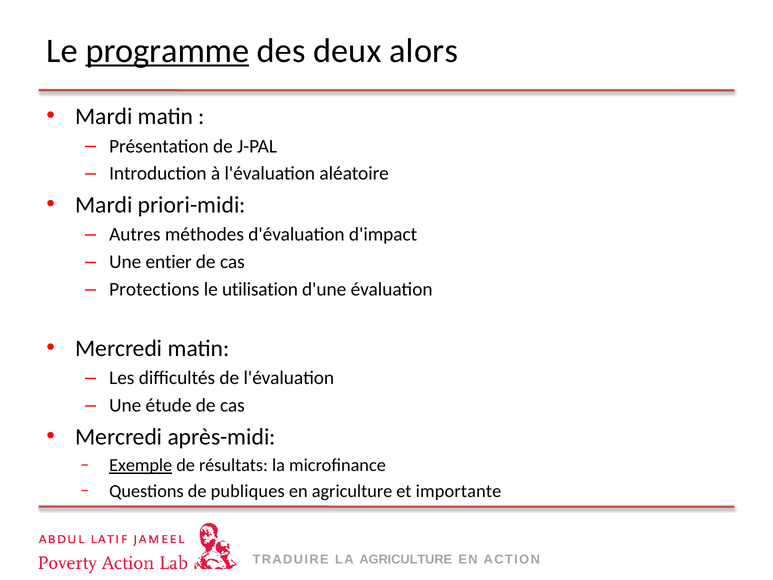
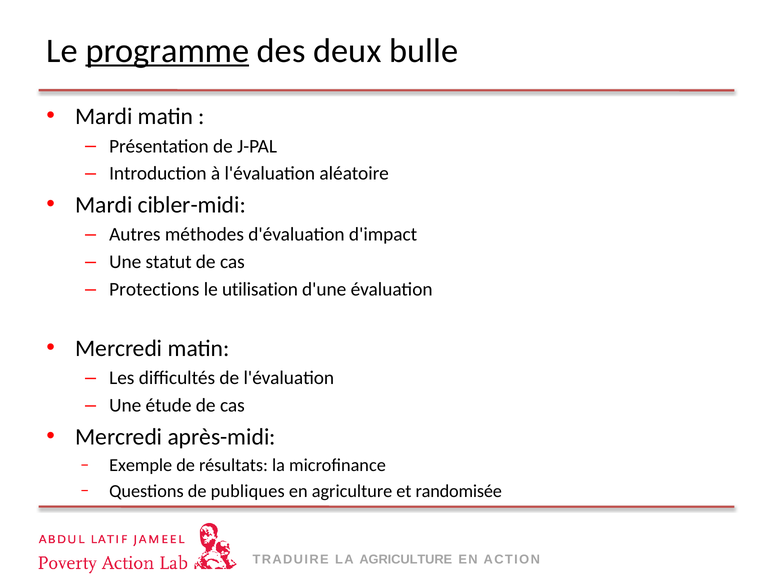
alors: alors -> bulle
priori-midi: priori-midi -> cibler-midi
entier: entier -> statut
Exemple underline: present -> none
importante: importante -> randomisée
